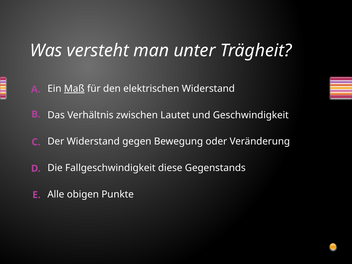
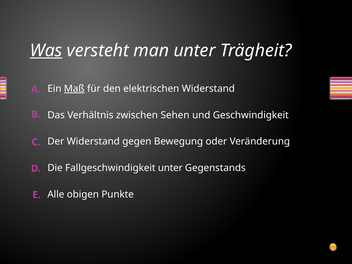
Was underline: none -> present
Lautet: Lautet -> Sehen
Fallgeschwindigkeit diese: diese -> unter
